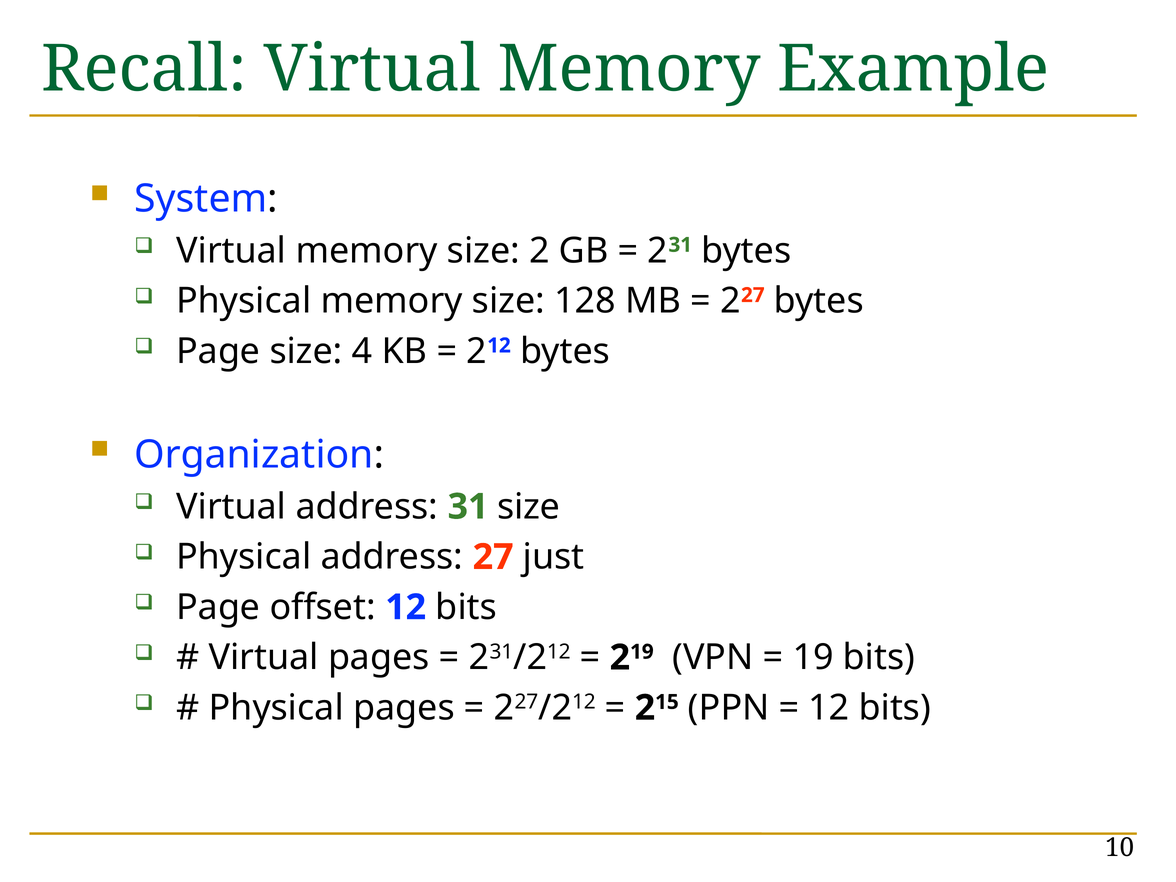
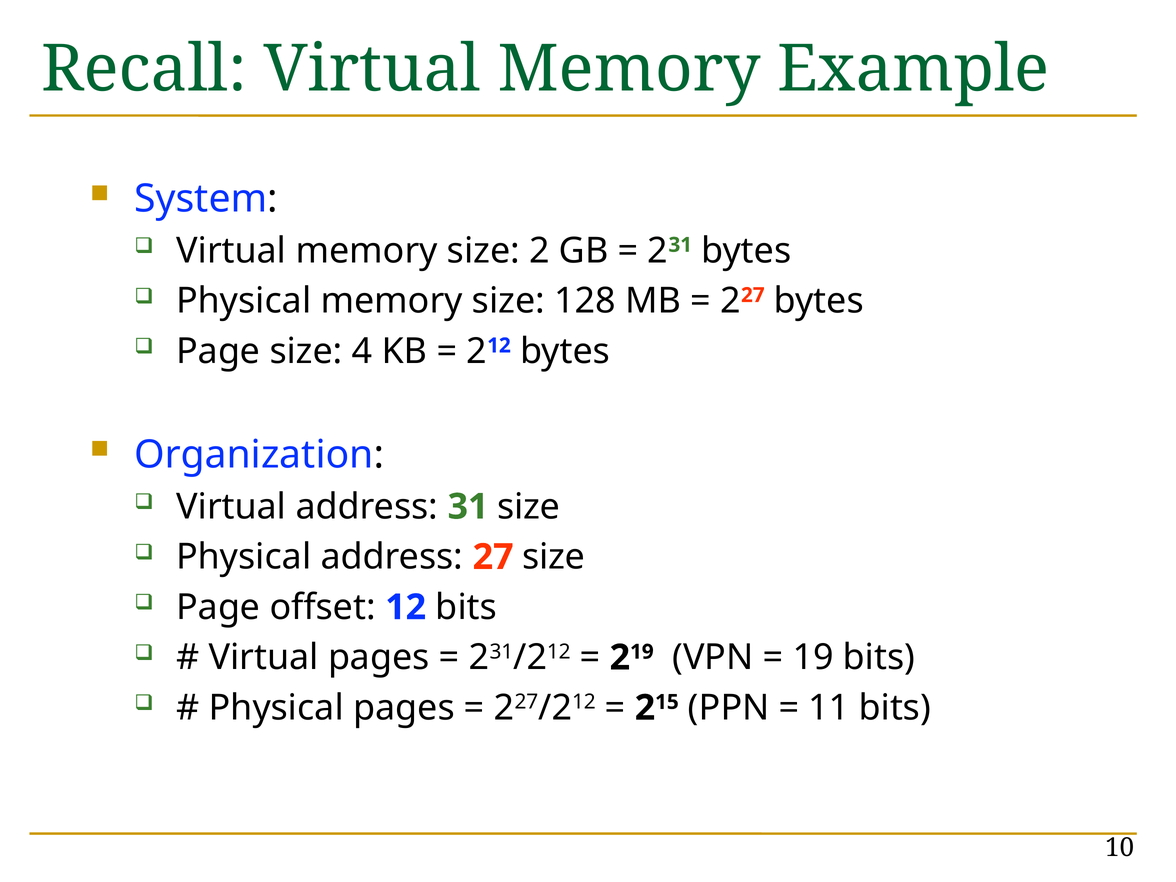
27 just: just -> size
12 at (829, 708): 12 -> 11
